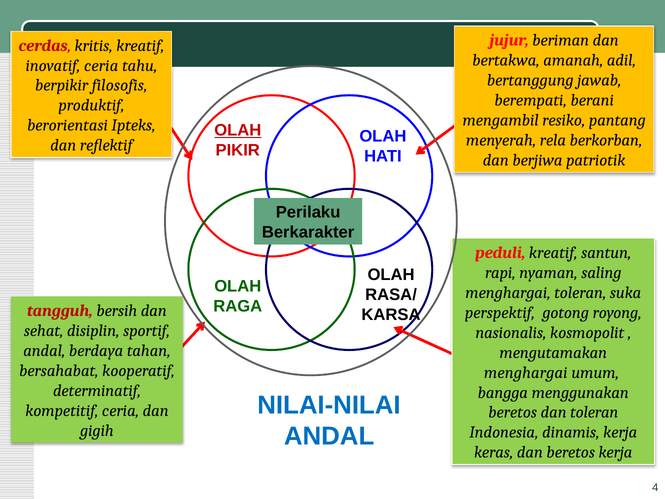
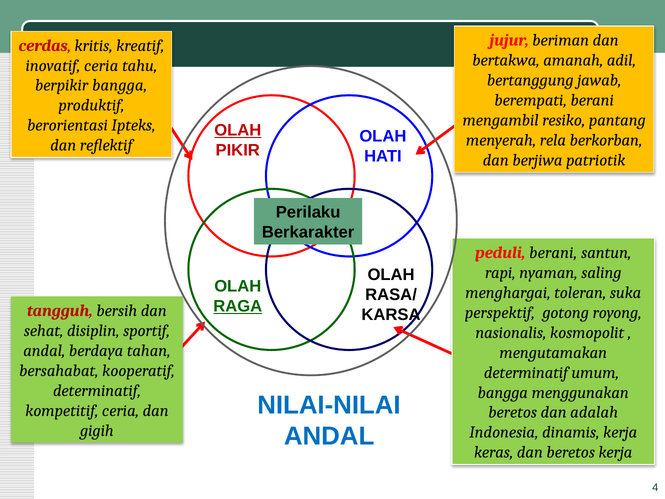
berpikir filosofis: filosofis -> bangga
peduli kreatif: kreatif -> berani
RAGA underline: none -> present
menghargai at (526, 372): menghargai -> determinatif
dan toleran: toleran -> adalah
